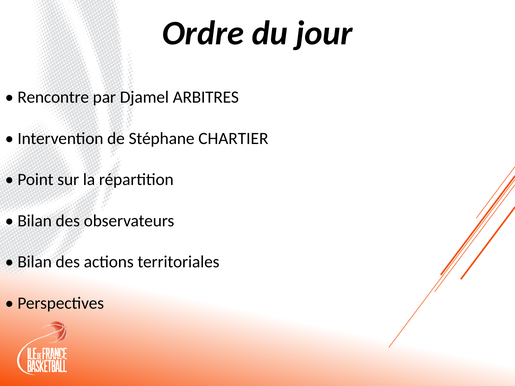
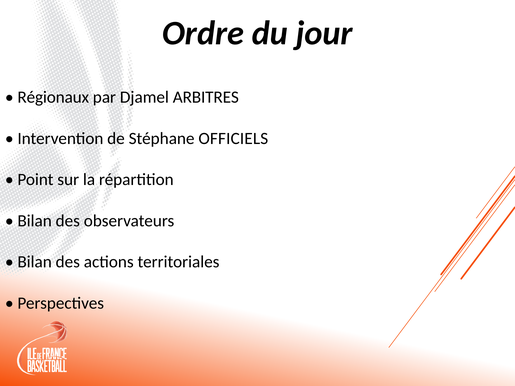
Rencontre: Rencontre -> Régionaux
CHARTIER: CHARTIER -> OFFICIELS
